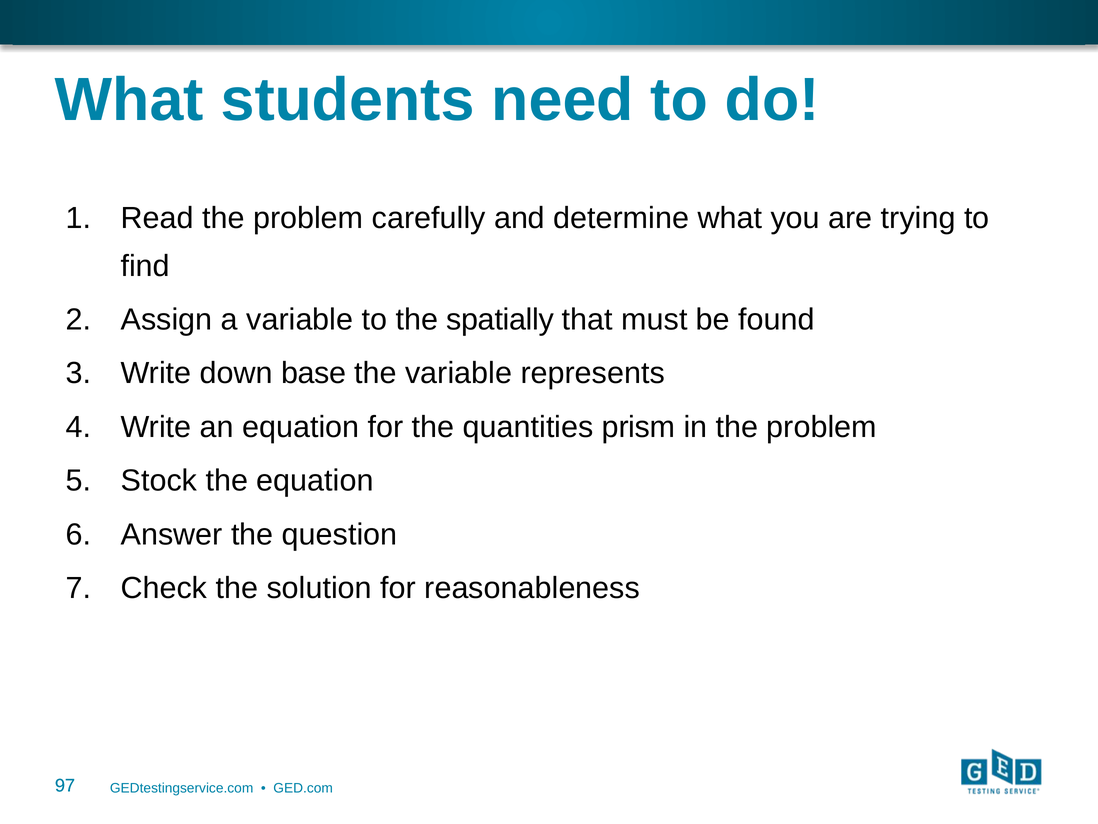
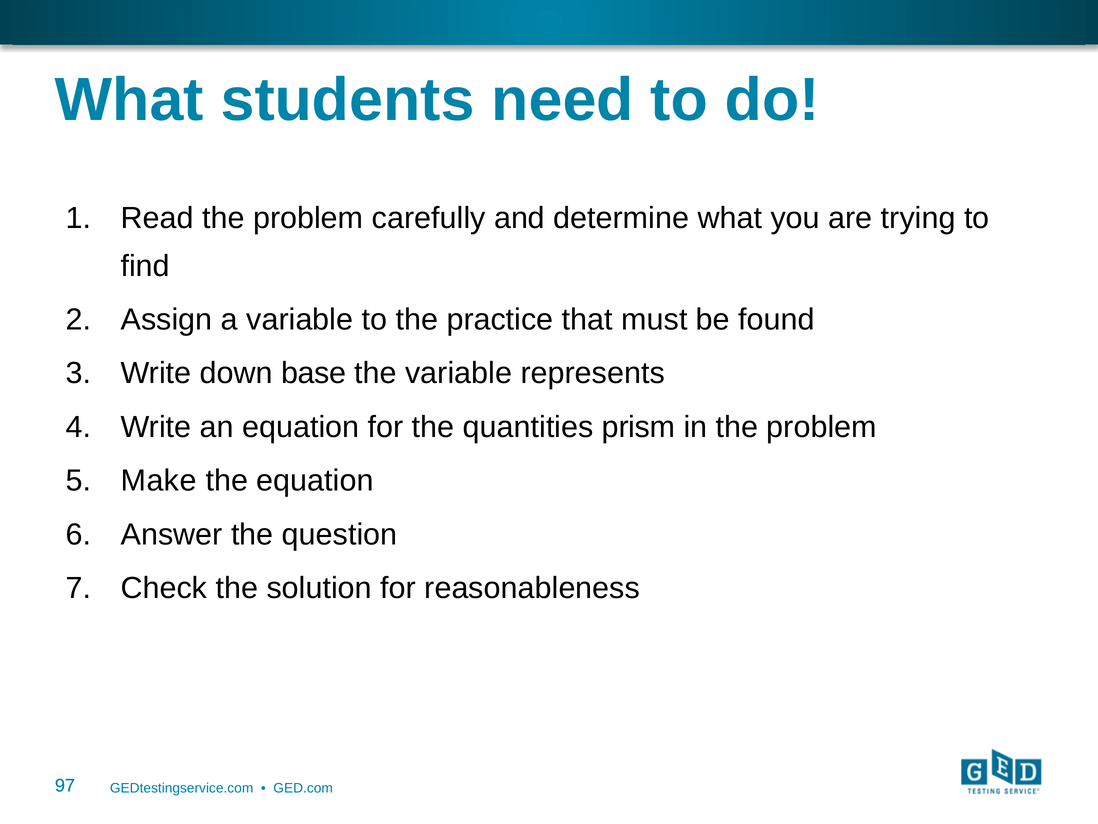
spatially: spatially -> practice
Stock: Stock -> Make
